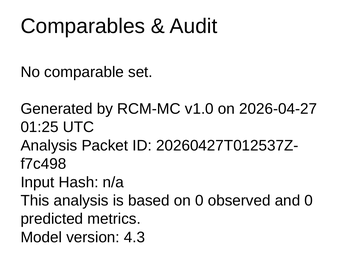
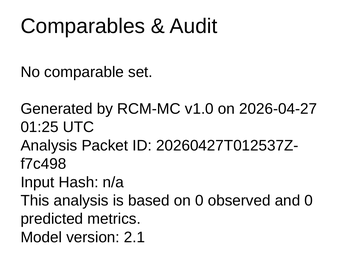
4.3: 4.3 -> 2.1
